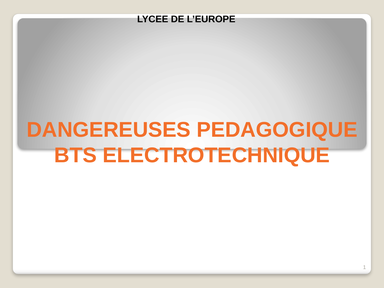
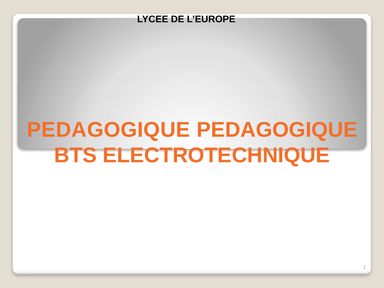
DANGEREUSES at (109, 130): DANGEREUSES -> PEDAGOGIQUE
